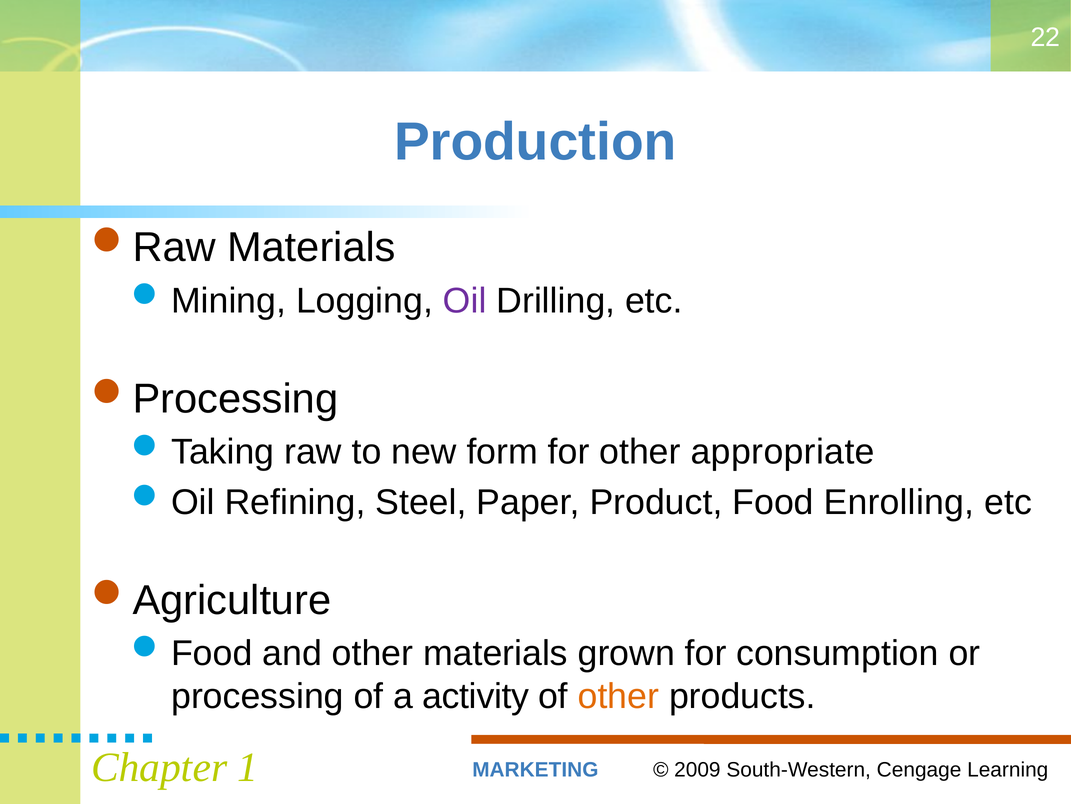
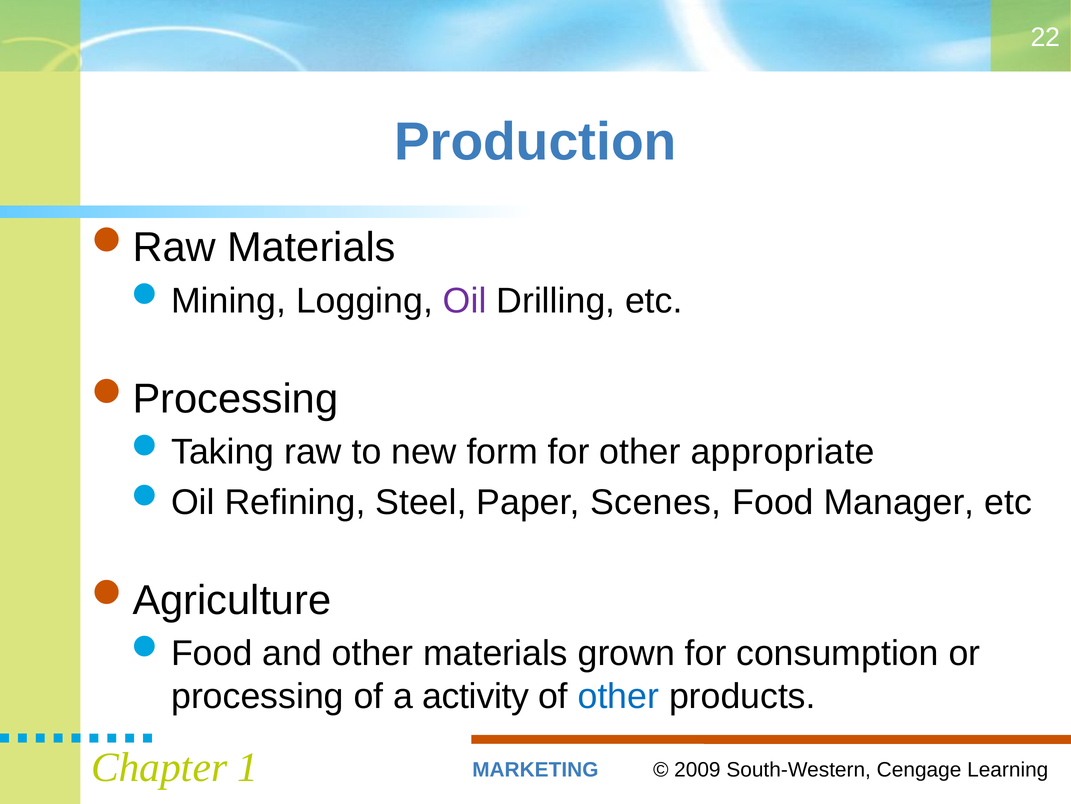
Product: Product -> Scenes
Enrolling: Enrolling -> Manager
other at (618, 696) colour: orange -> blue
